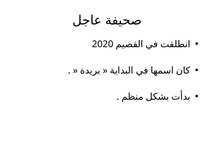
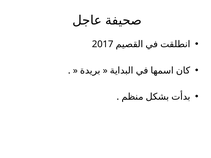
2020: 2020 -> 2017
